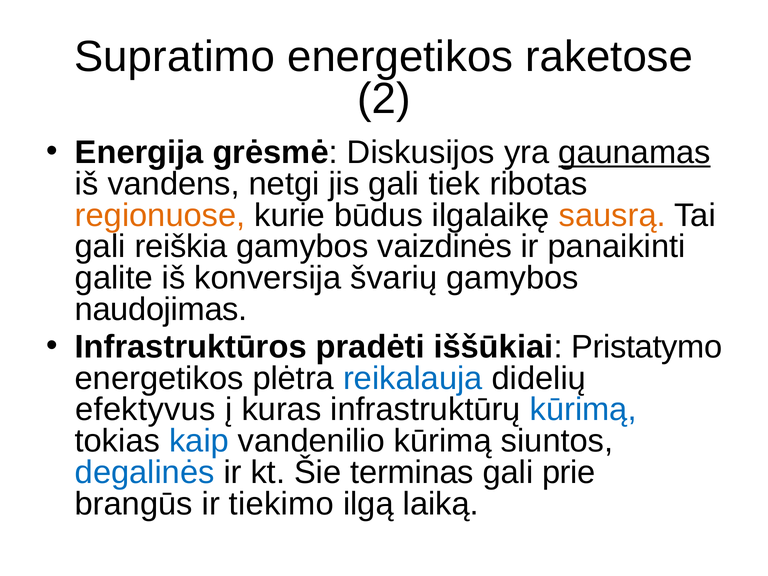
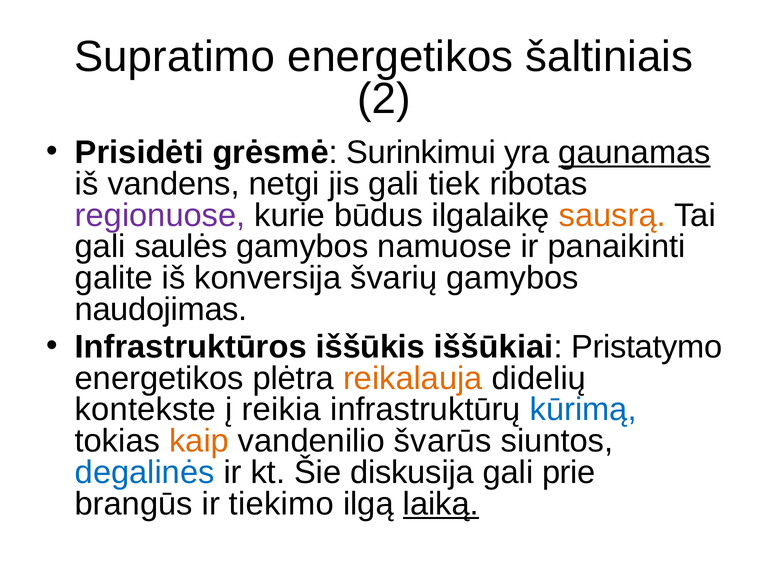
raketose: raketose -> šaltiniais
Energija: Energija -> Prisidėti
Diskusijos: Diskusijos -> Surinkimui
regionuose colour: orange -> purple
reiškia: reiškia -> saulės
vaizdinės: vaizdinės -> namuose
pradėti: pradėti -> iššūkis
reikalauja colour: blue -> orange
efektyvus: efektyvus -> kontekste
kuras: kuras -> reikia
kaip colour: blue -> orange
vandenilio kūrimą: kūrimą -> švarūs
terminas: terminas -> diskusija
laiką underline: none -> present
